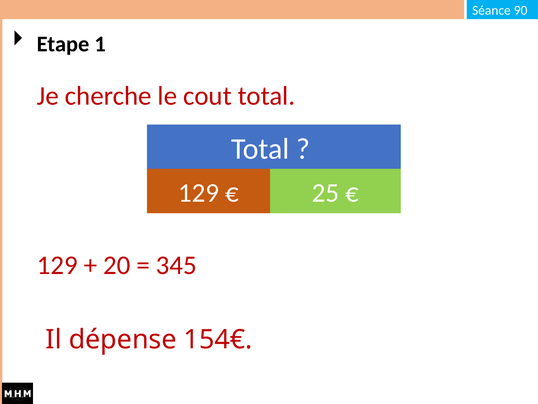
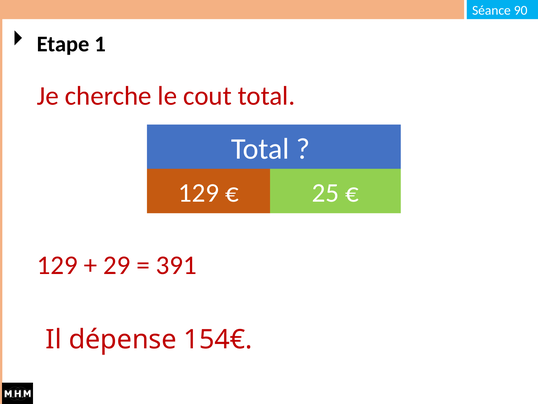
20: 20 -> 29
345: 345 -> 391
